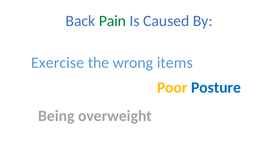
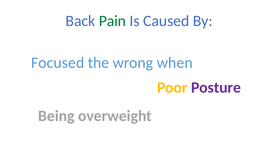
Exercise: Exercise -> Focused
items: items -> when
Posture colour: blue -> purple
